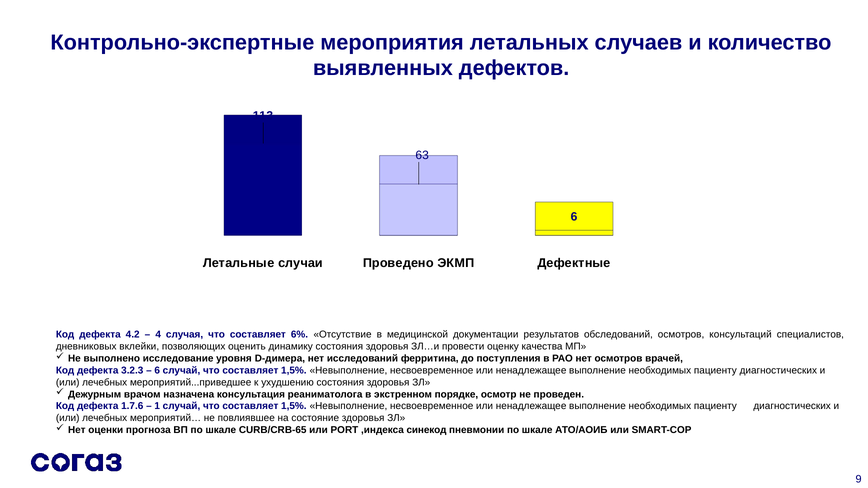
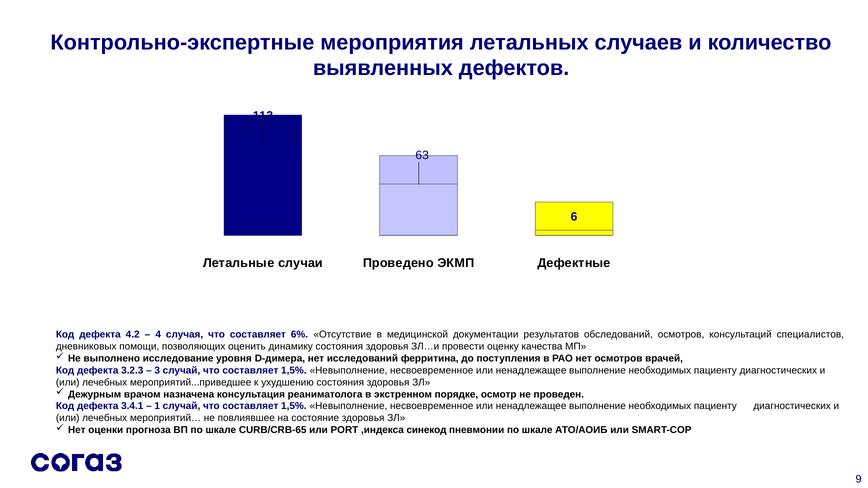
вклейки: вклейки -> помощи
6 at (157, 371): 6 -> 3
1.7.6: 1.7.6 -> 3.4.1
